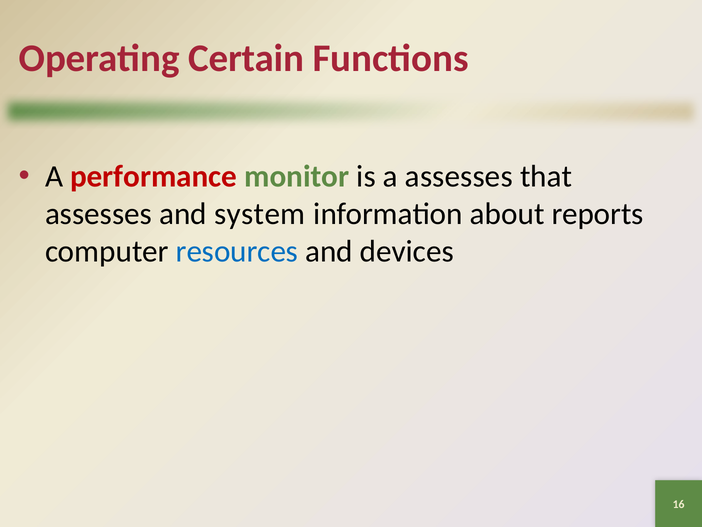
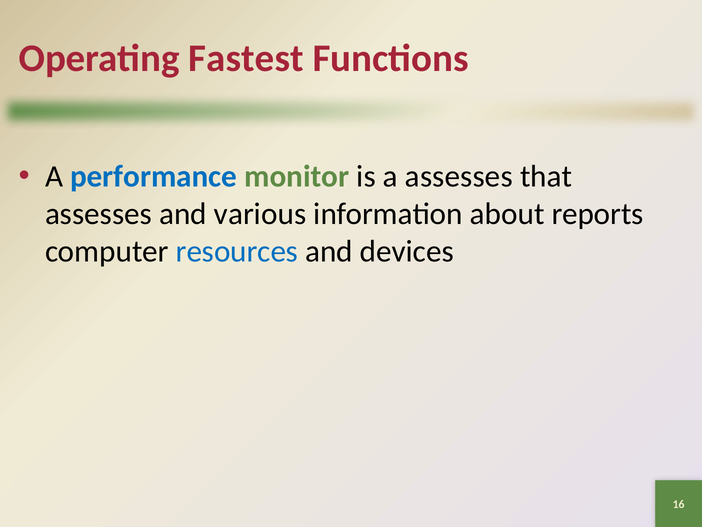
Certain: Certain -> Fastest
performance colour: red -> blue
system: system -> various
